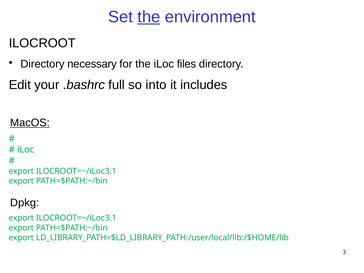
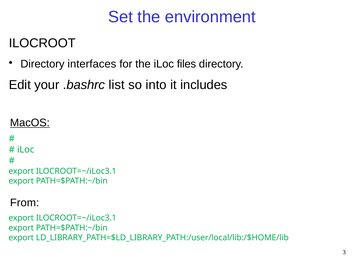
the at (149, 17) underline: present -> none
necessary: necessary -> interfaces
full: full -> list
Dpkg: Dpkg -> From
